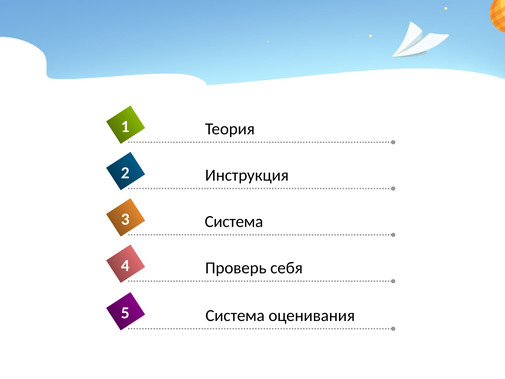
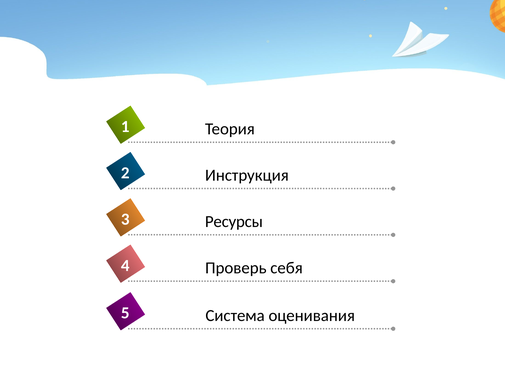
Система at (234, 221): Система -> Ресурсы
